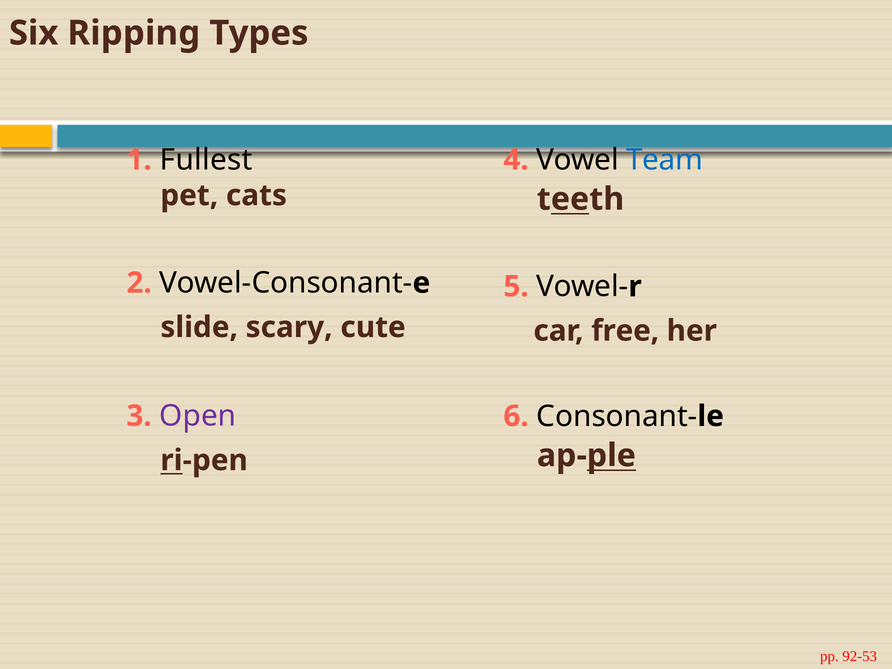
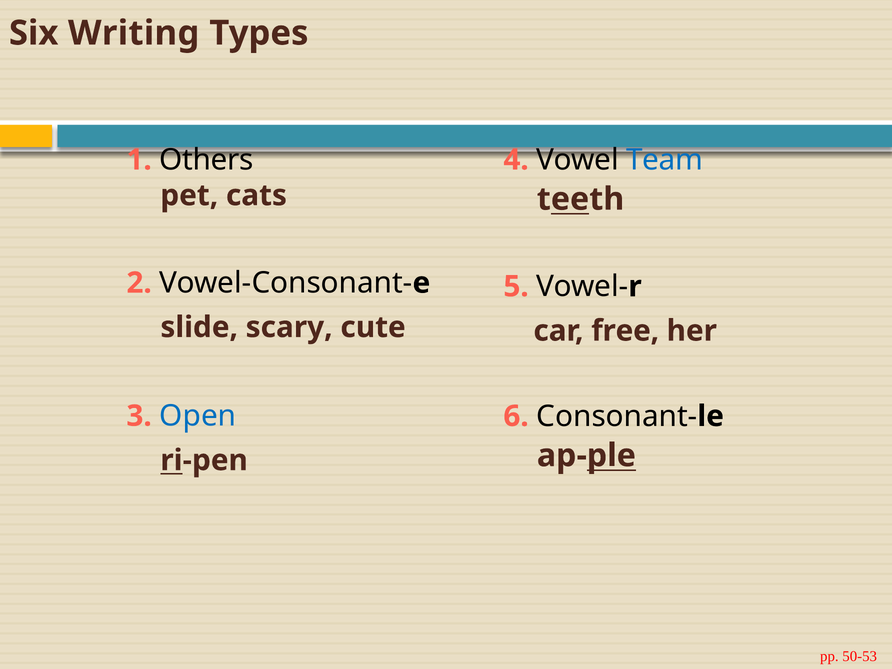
Ripping: Ripping -> Writing
Fullest: Fullest -> Others
Open colour: purple -> blue
92-53: 92-53 -> 50-53
